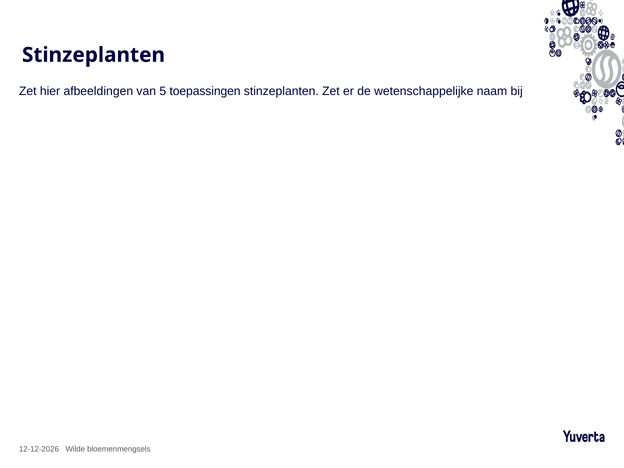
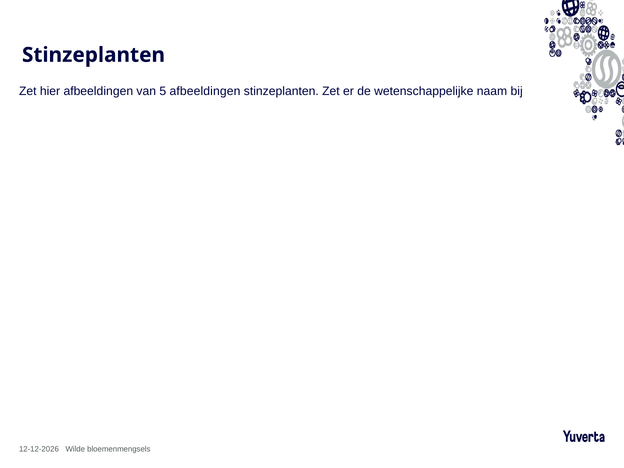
5 toepassingen: toepassingen -> afbeeldingen
